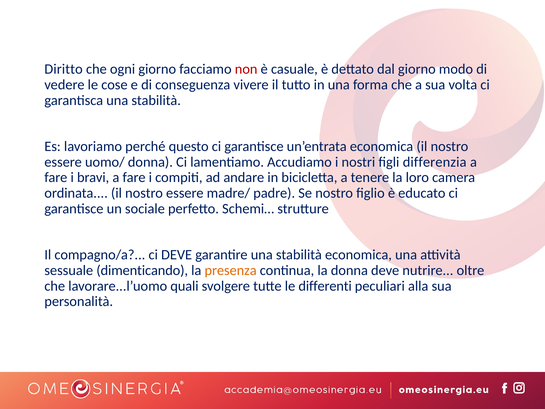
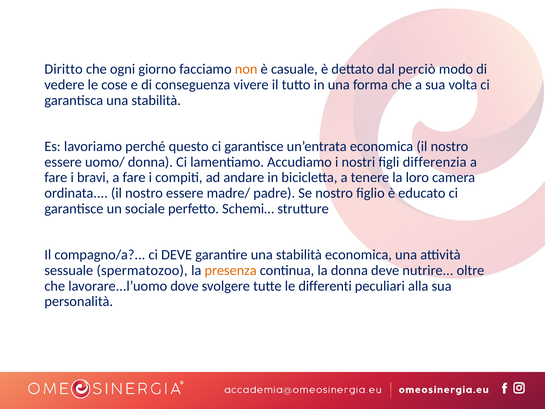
non colour: red -> orange
dal giorno: giorno -> perciò
dimenticando: dimenticando -> spermatozoo
quali: quali -> dove
